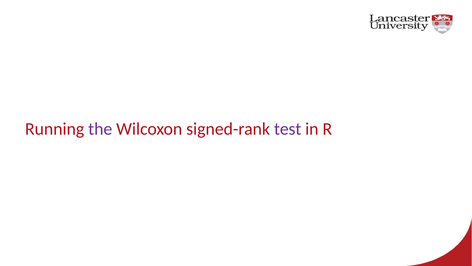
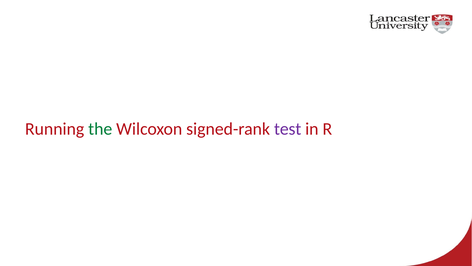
the colour: purple -> green
